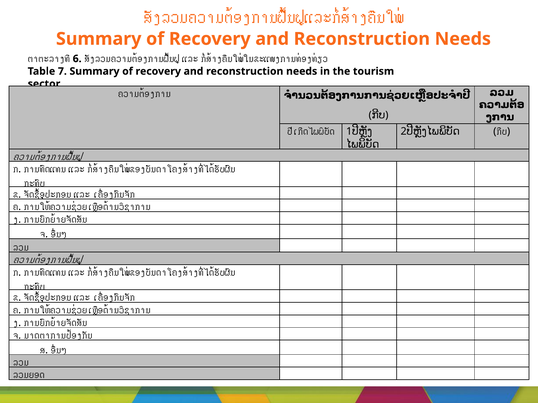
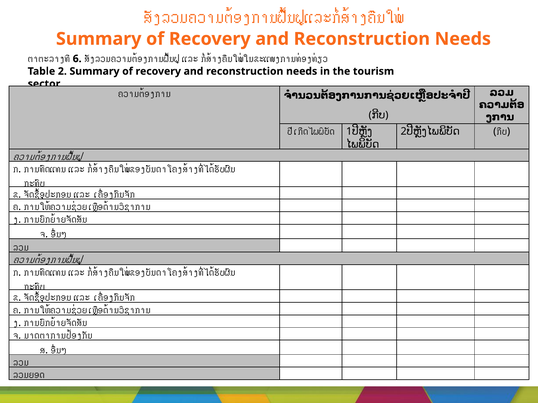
Table 7: 7 -> 2
